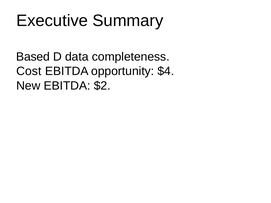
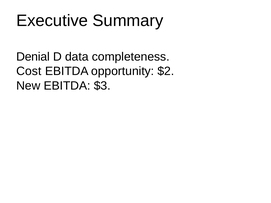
Based: Based -> Denial
$4: $4 -> $2
$2: $2 -> $3
